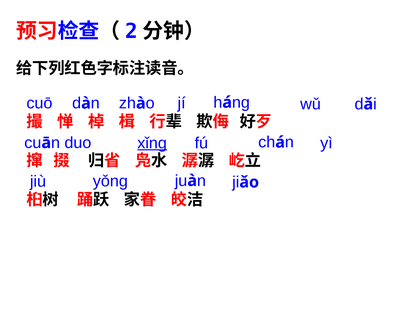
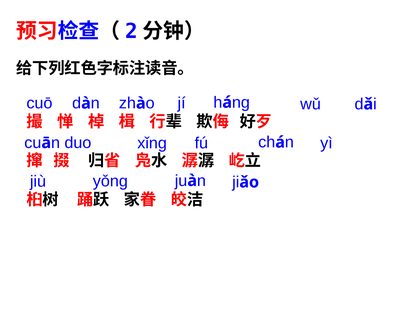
xǐnɡ underline: present -> none
